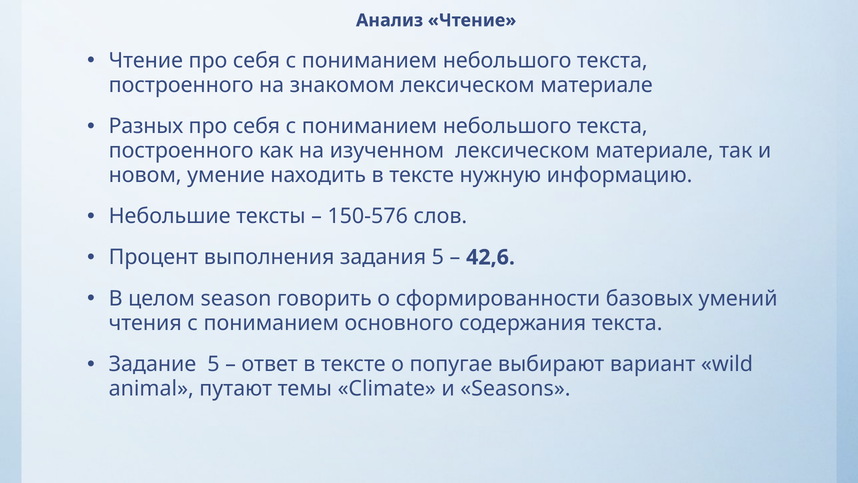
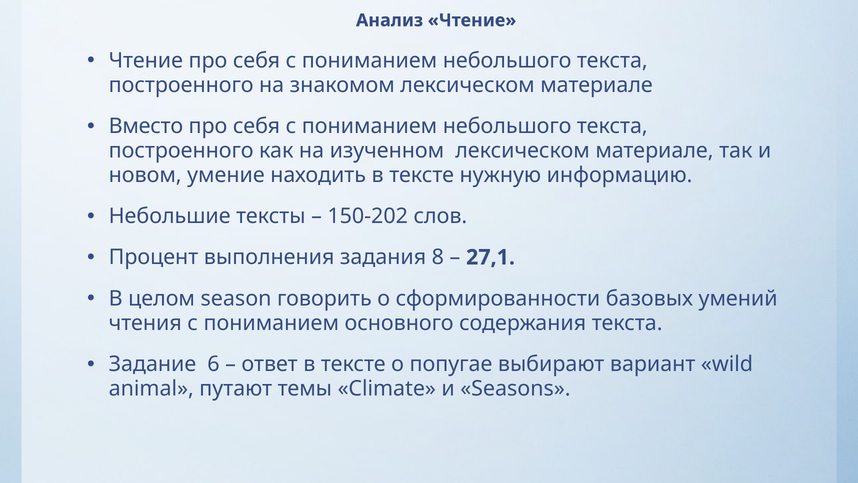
Разных: Разных -> Вместо
150-576: 150-576 -> 150-202
задания 5: 5 -> 8
42,6: 42,6 -> 27,1
Задание 5: 5 -> 6
